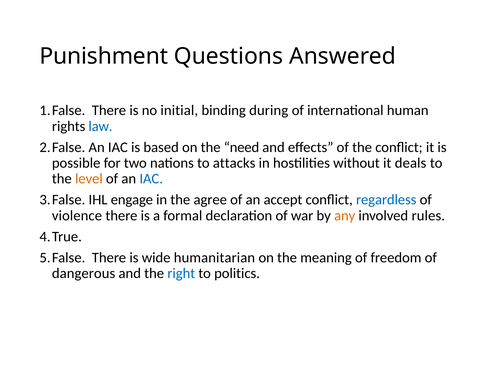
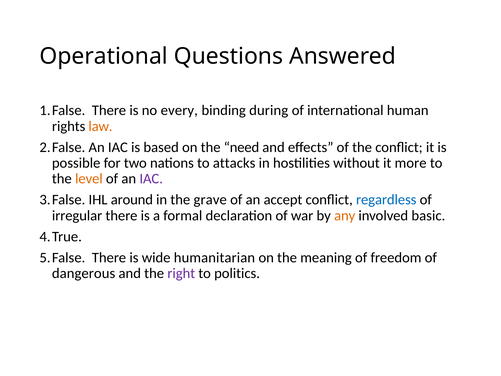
Punishment: Punishment -> Operational
initial: initial -> every
law colour: blue -> orange
deals: deals -> more
IAC at (151, 179) colour: blue -> purple
engage: engage -> around
agree: agree -> grave
violence: violence -> irregular
rules: rules -> basic
right colour: blue -> purple
